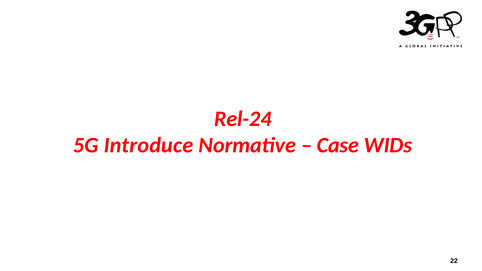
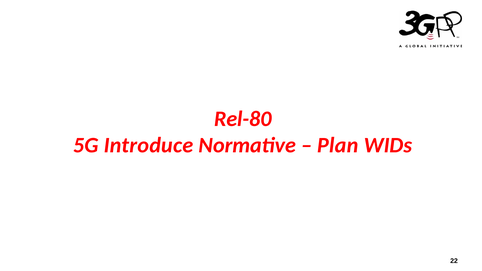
Rel-24: Rel-24 -> Rel-80
Case: Case -> Plan
